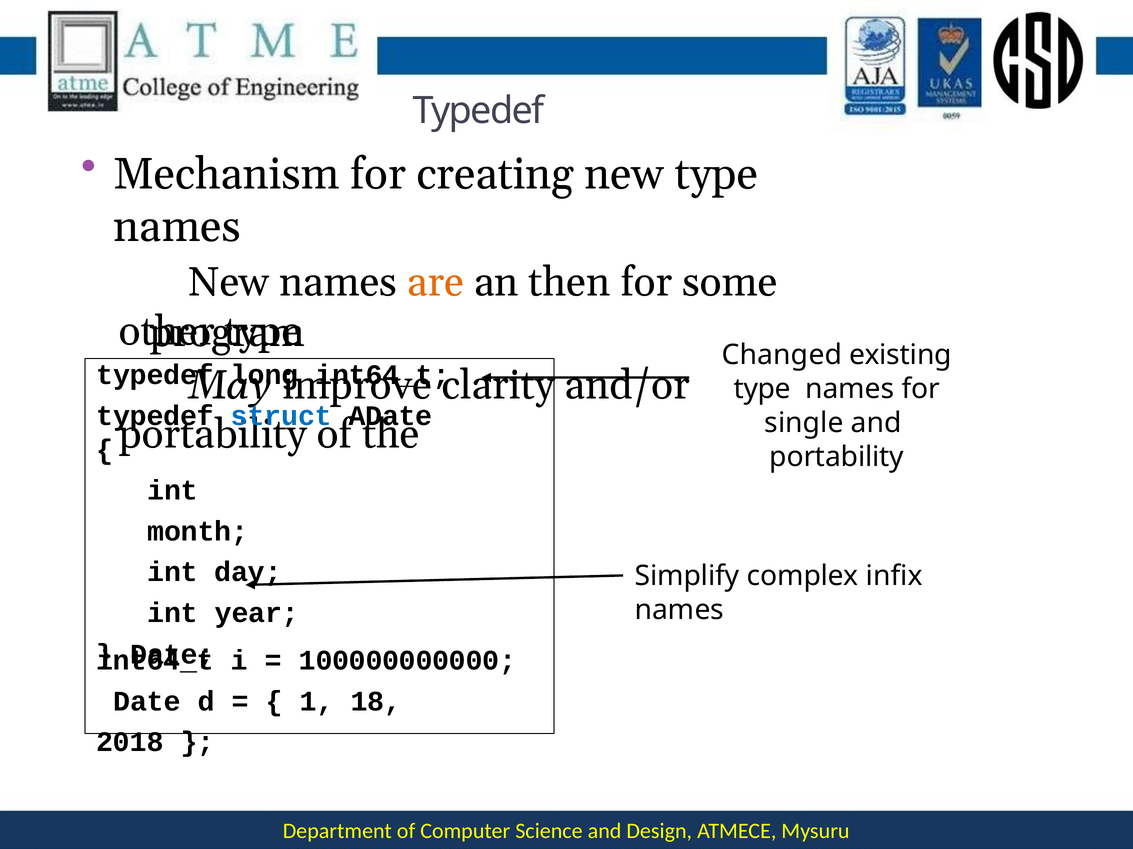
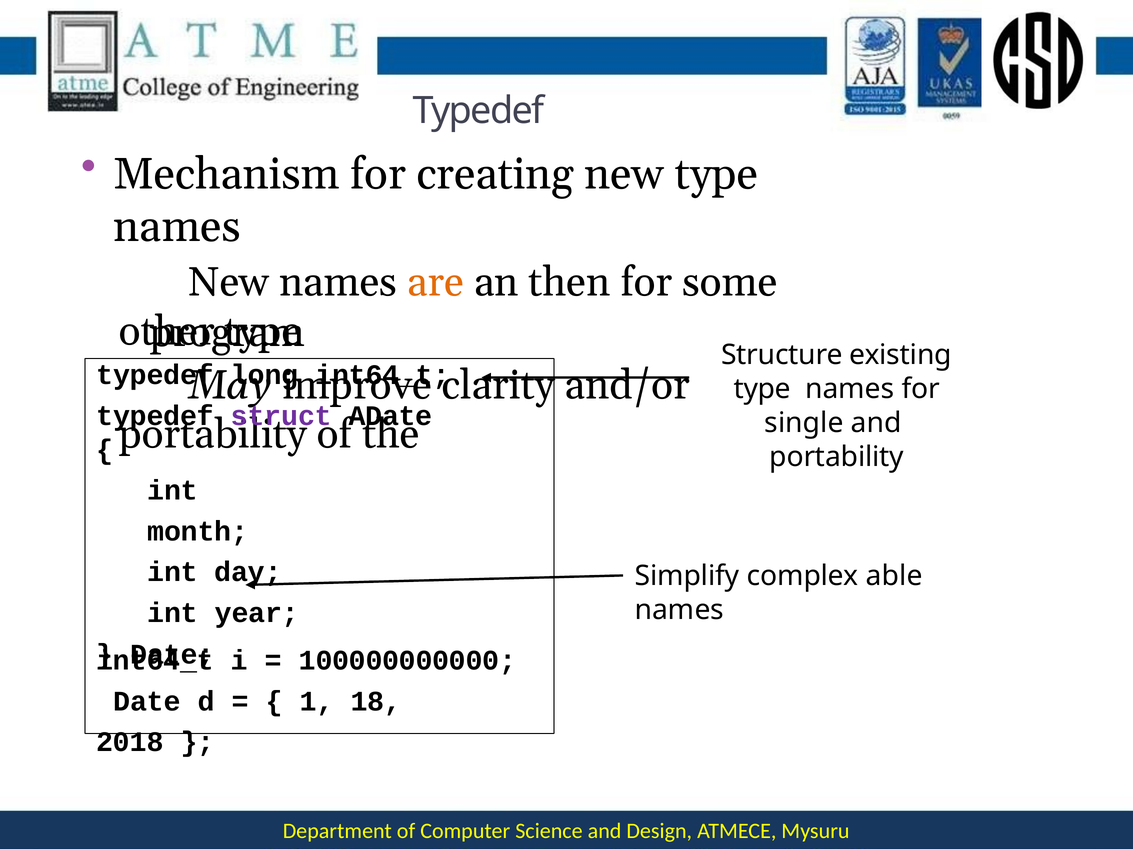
Changed: Changed -> Structure
struct colour: blue -> purple
infix: infix -> able
